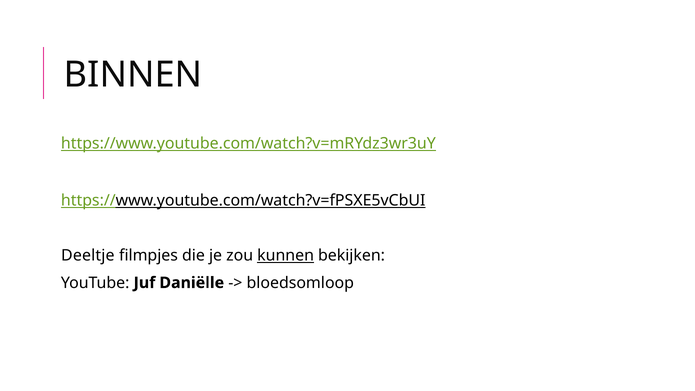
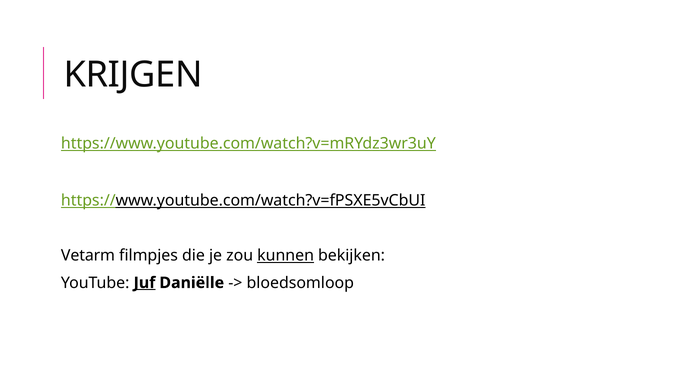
BINNEN: BINNEN -> KRIJGEN
Deeltje: Deeltje -> Vetarm
Juf underline: none -> present
